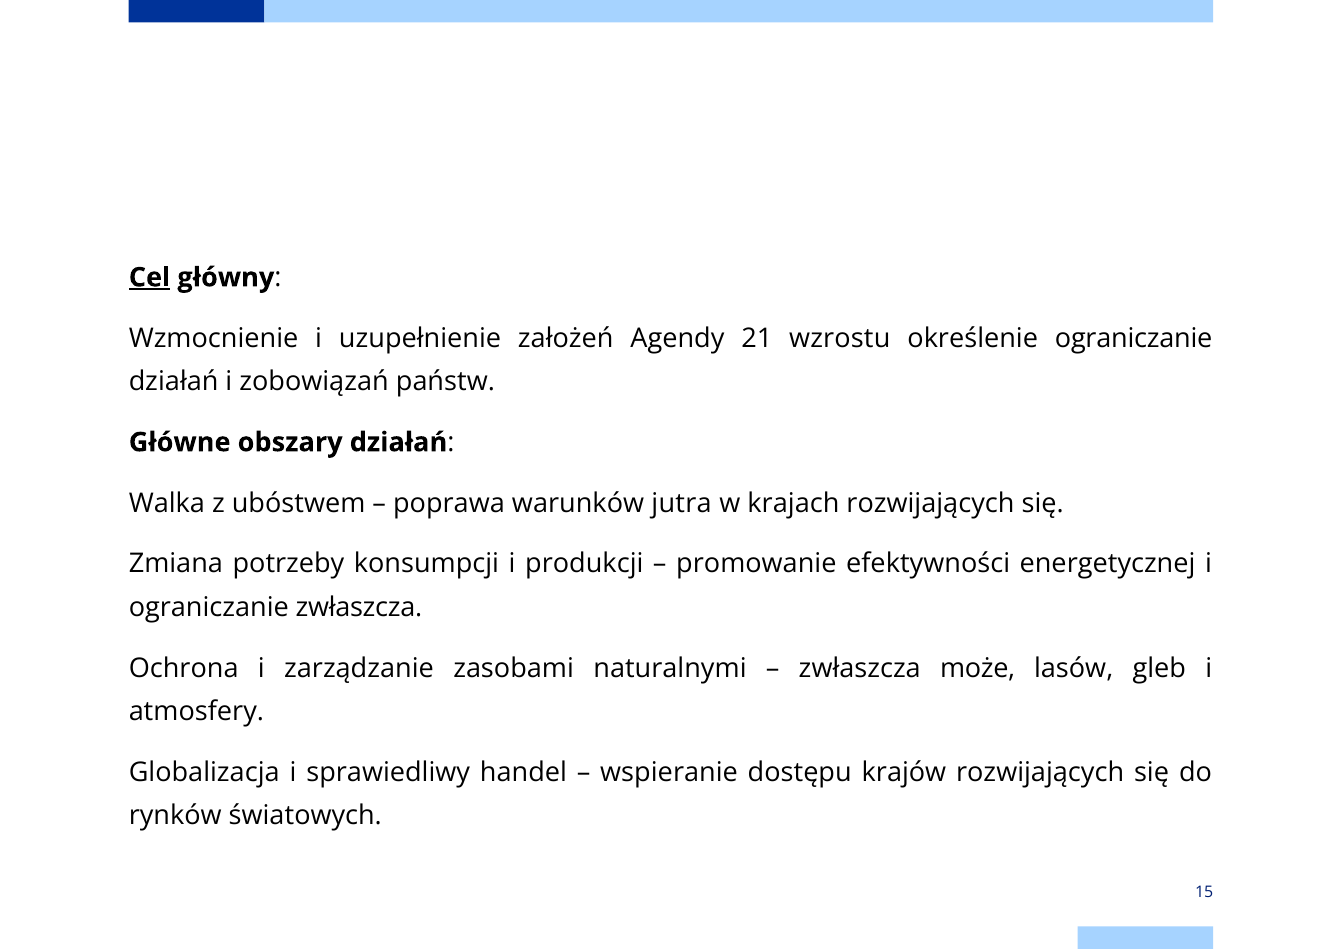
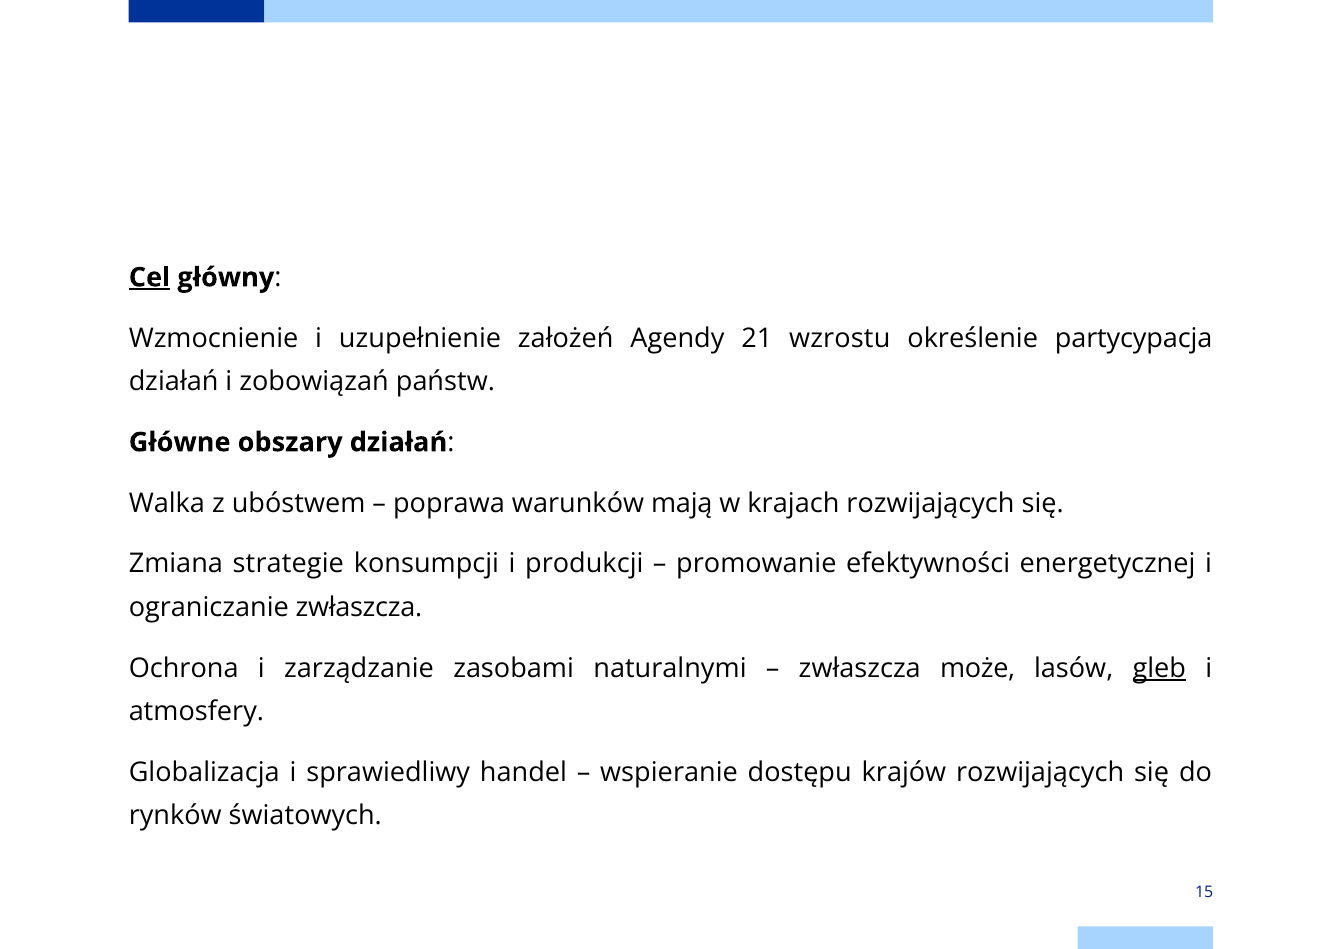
określenie ograniczanie: ograniczanie -> partycypacja
jutra: jutra -> mają
potrzeby: potrzeby -> strategie
gleb underline: none -> present
